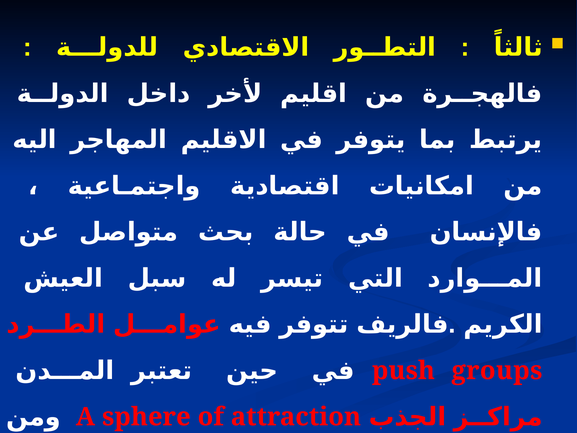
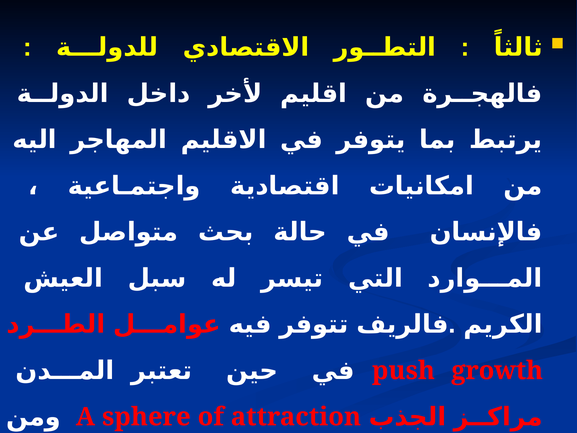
groups: groups -> growth
